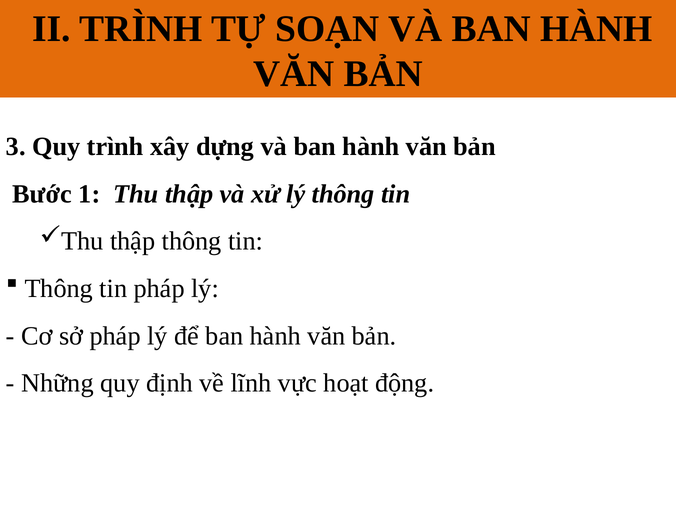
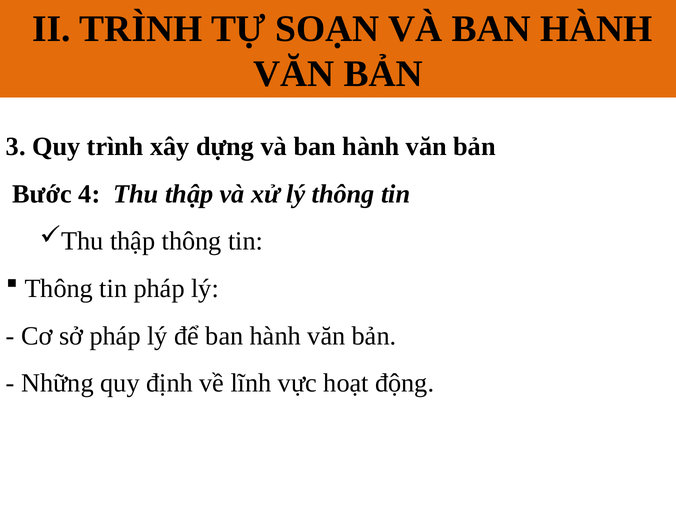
1: 1 -> 4
